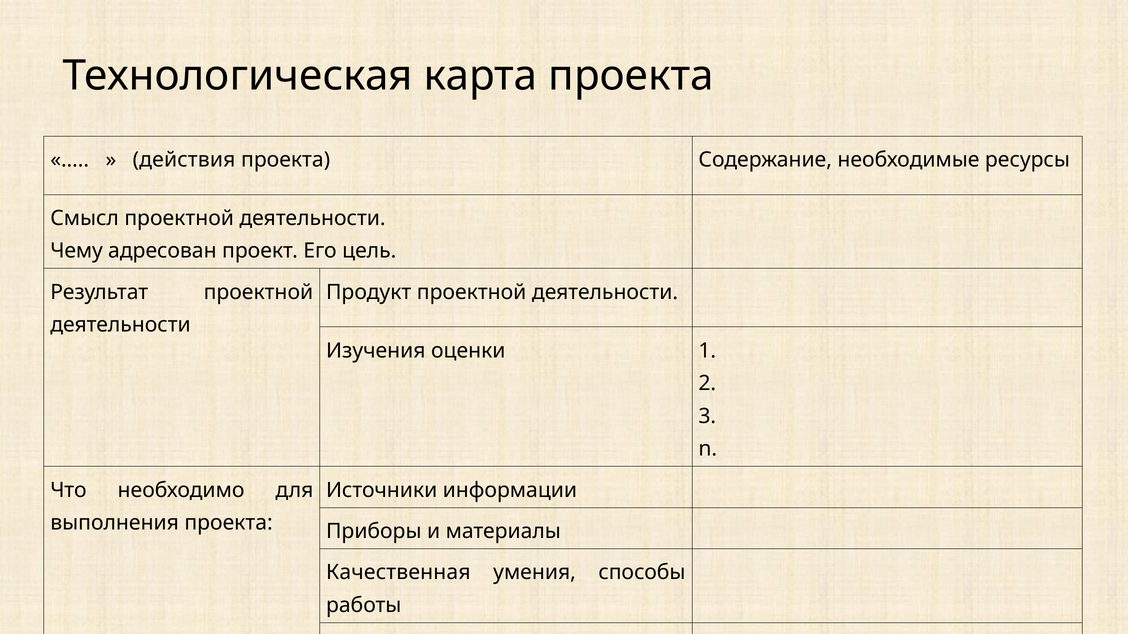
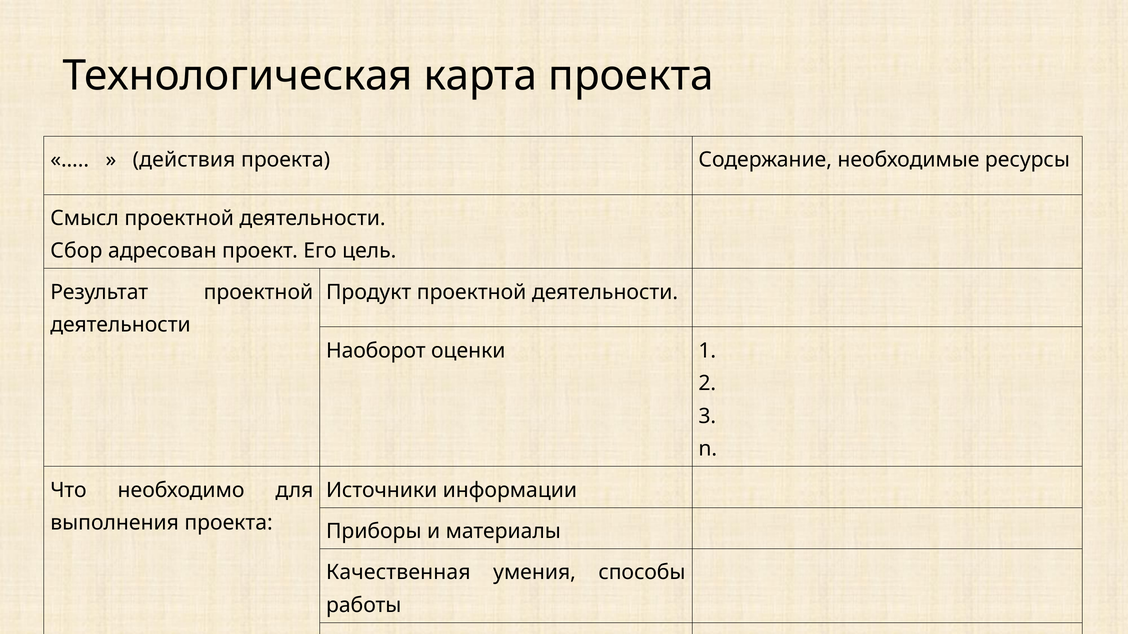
Чему: Чему -> Сбор
Изучения: Изучения -> Наоборот
